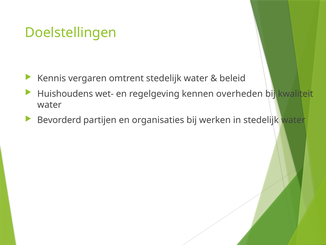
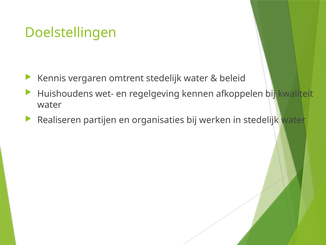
overheden: overheden -> afkoppelen
Bevorderd: Bevorderd -> Realiseren
